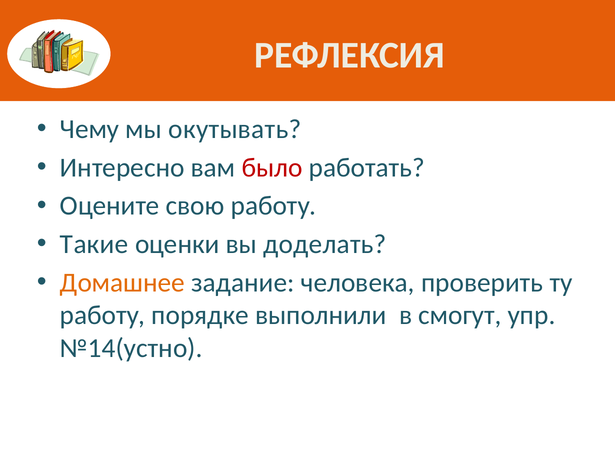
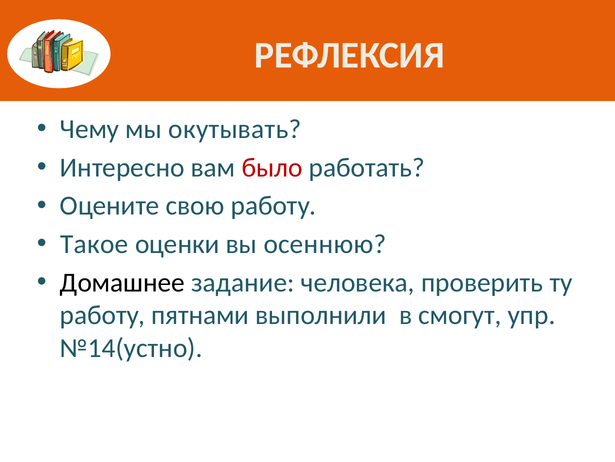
Такие: Такие -> Такое
доделать: доделать -> осеннюю
Домашнее colour: orange -> black
порядке: порядке -> пятнами
